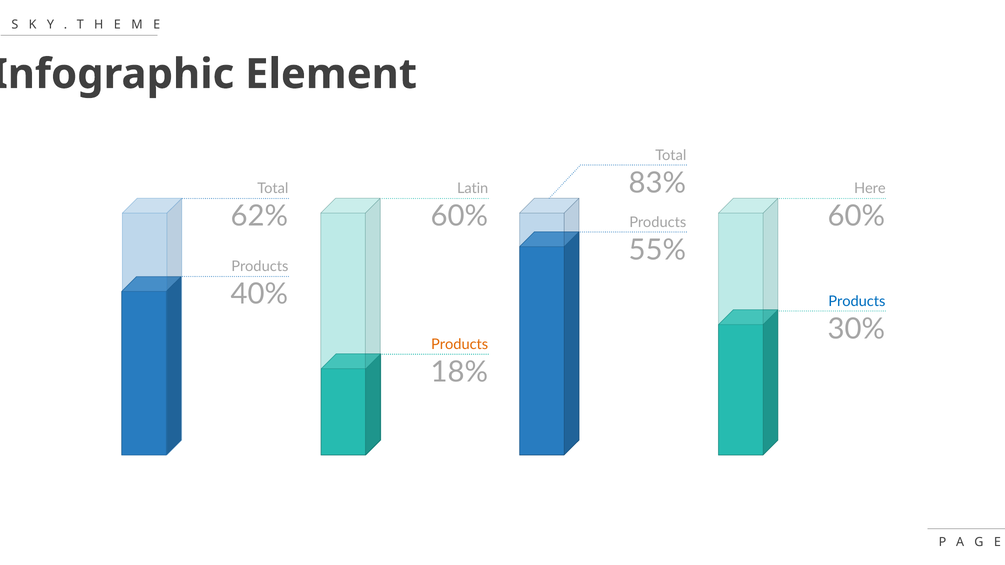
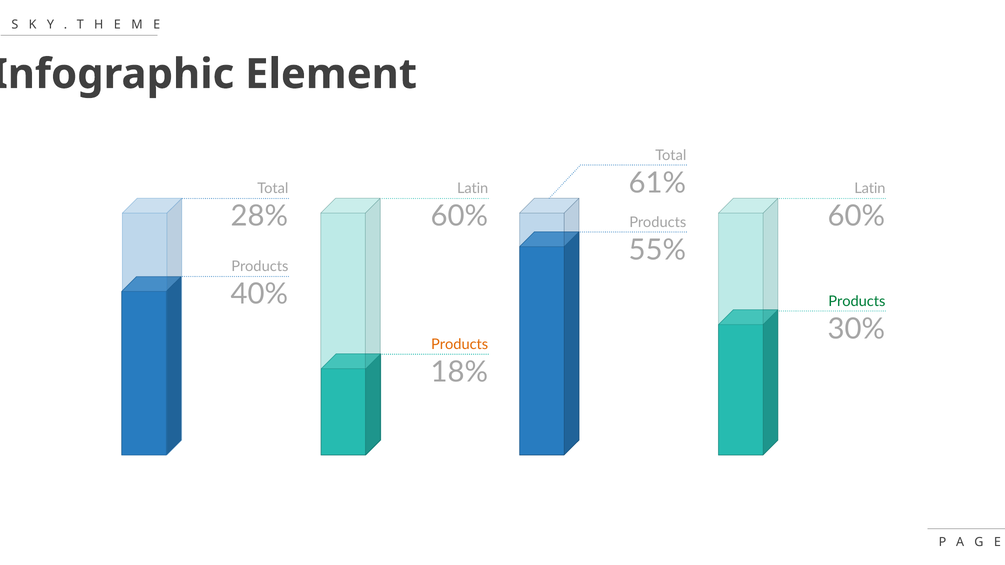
83%: 83% -> 61%
Here at (870, 189): Here -> Latin
62%: 62% -> 28%
Products at (857, 301) colour: blue -> green
